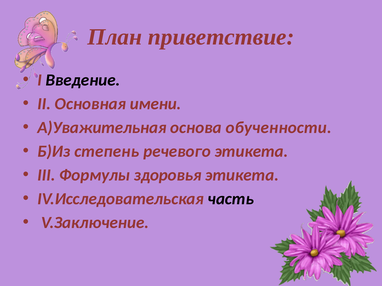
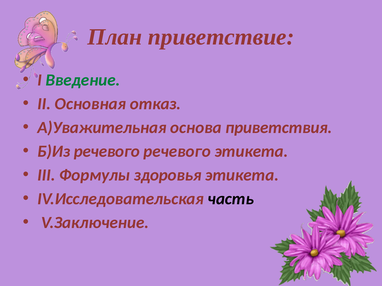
Введение colour: black -> green
имени: имени -> отказ
обученности: обученности -> приветствия
Б)Из степень: степень -> речевого
